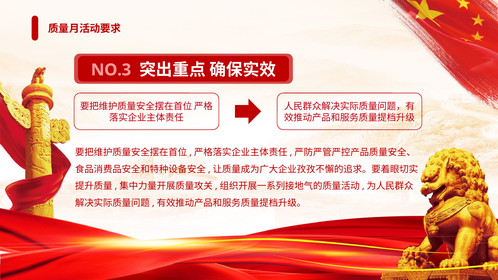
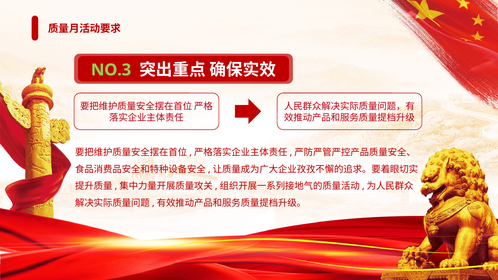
NO.3 colour: pink -> light green
